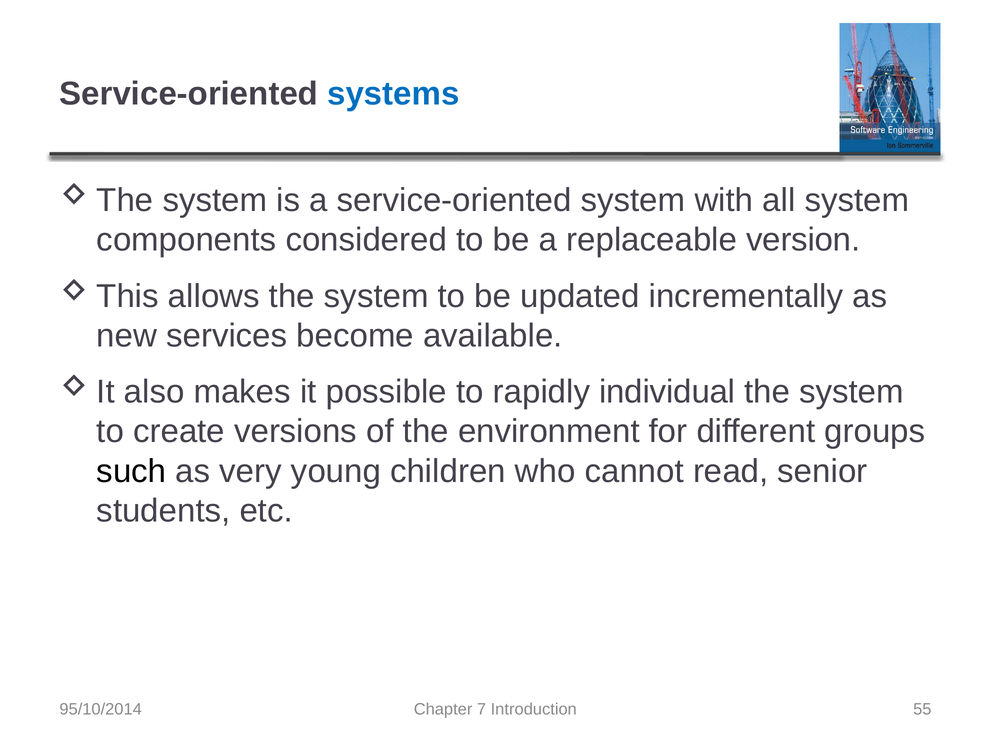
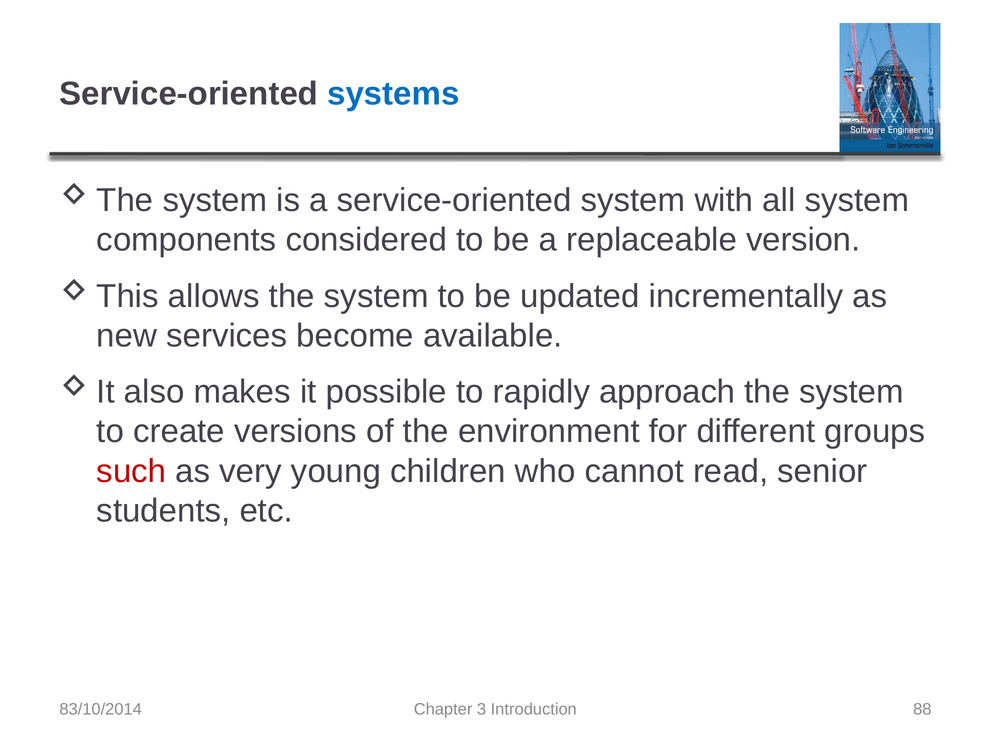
individual: individual -> approach
such colour: black -> red
95/10/2014: 95/10/2014 -> 83/10/2014
7: 7 -> 3
55: 55 -> 88
